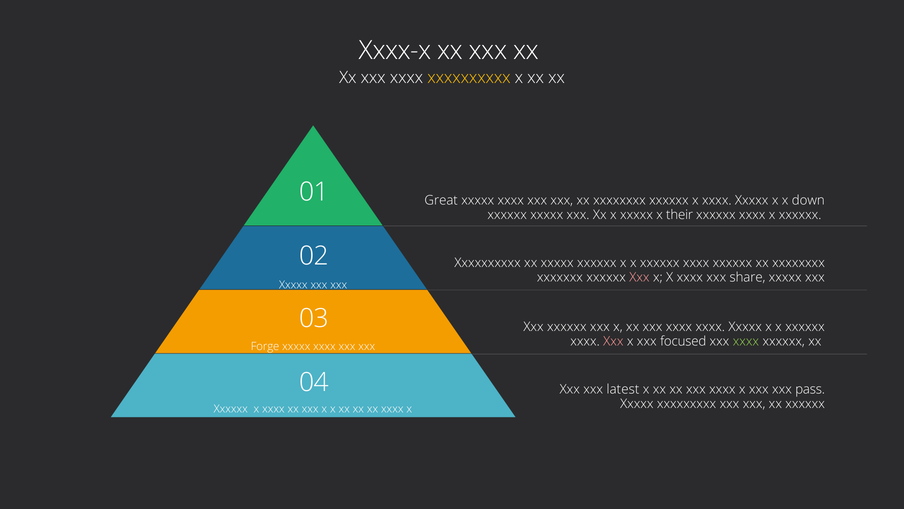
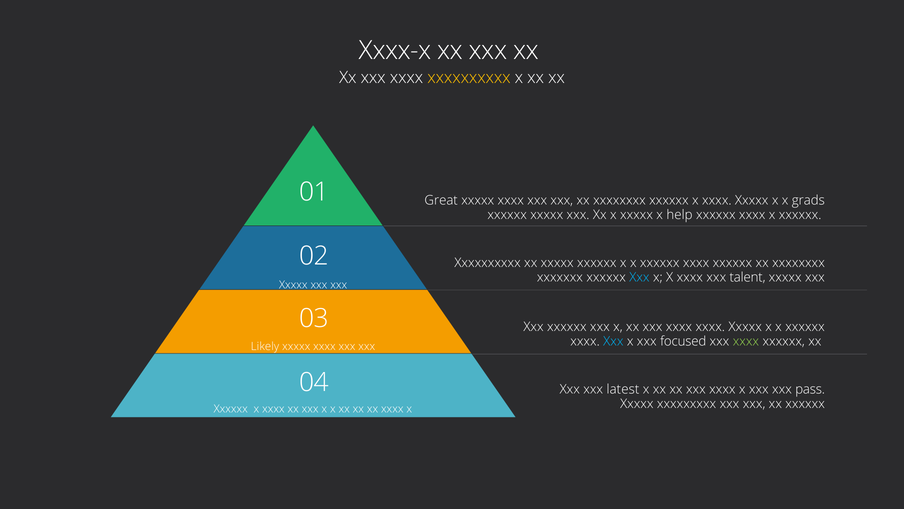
down: down -> grads
their: their -> help
Xxx at (639, 277) colour: pink -> light blue
share: share -> talent
Xxx at (613, 341) colour: pink -> light blue
Forge: Forge -> Likely
